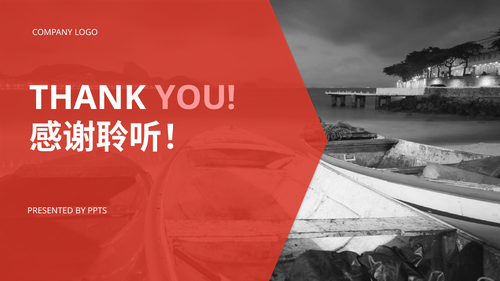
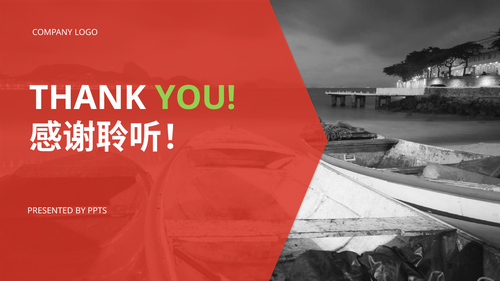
YOU colour: pink -> light green
